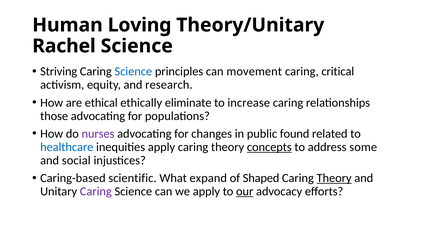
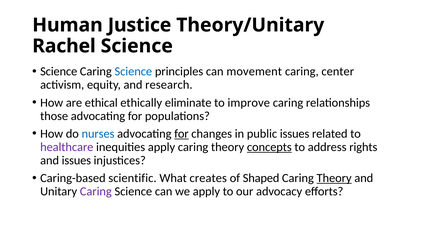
Loving: Loving -> Justice
Striving at (59, 72): Striving -> Science
critical: critical -> center
increase: increase -> improve
nurses colour: purple -> blue
for at (181, 134) underline: none -> present
public found: found -> issues
healthcare colour: blue -> purple
some: some -> rights
and social: social -> issues
expand: expand -> creates
our underline: present -> none
